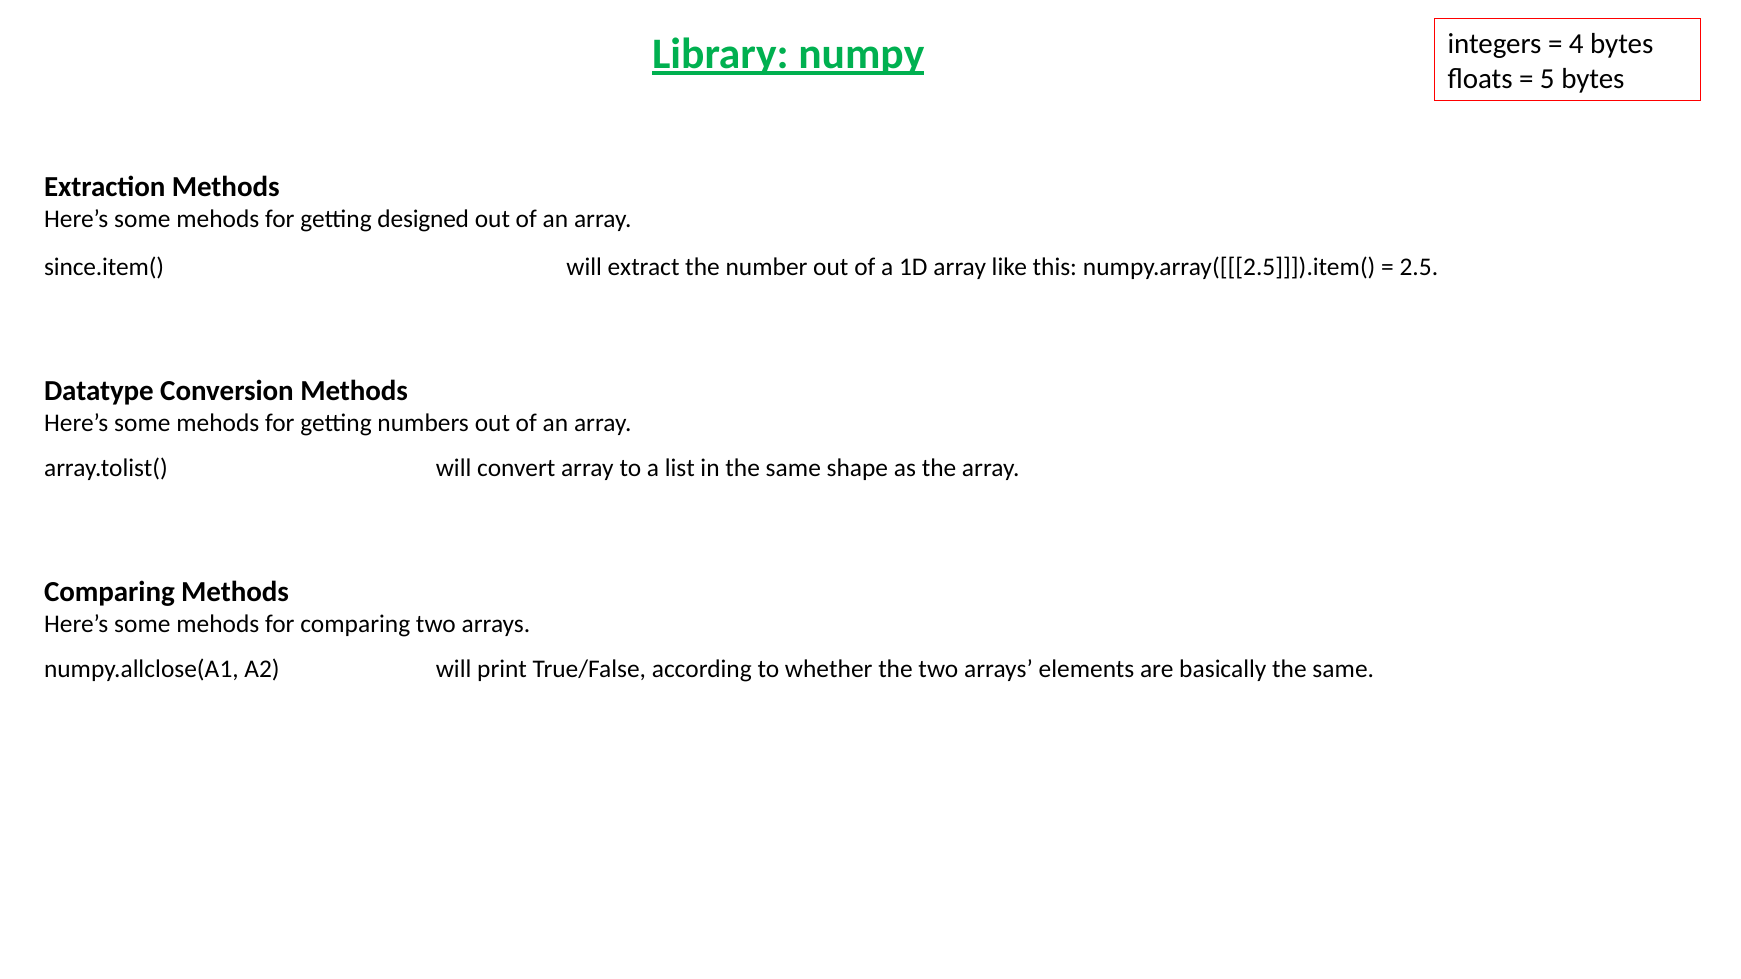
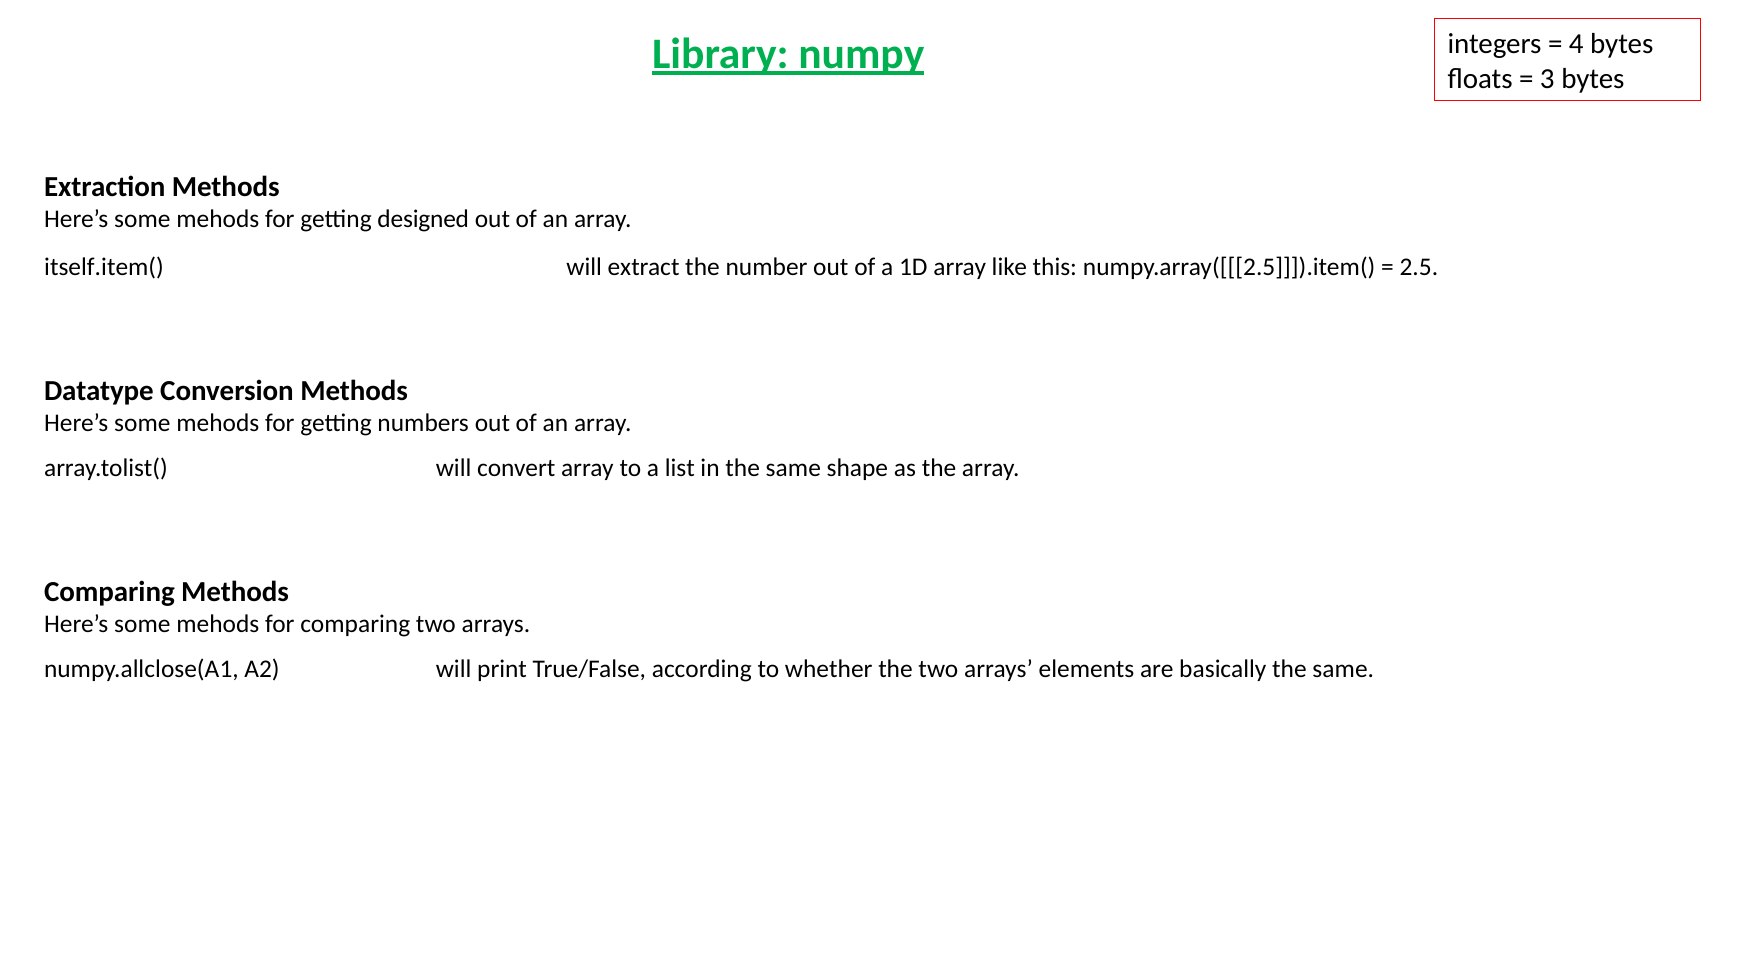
5: 5 -> 3
since.item(: since.item( -> itself.item(
